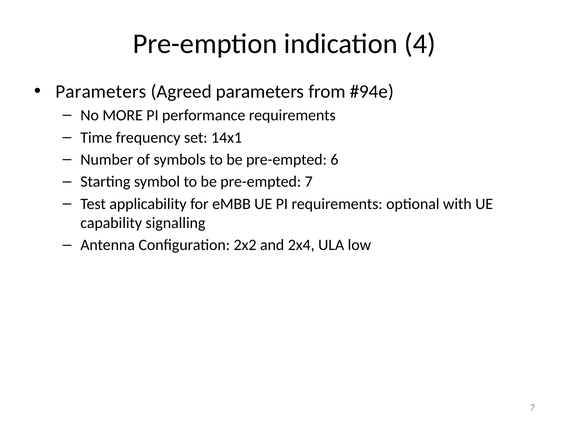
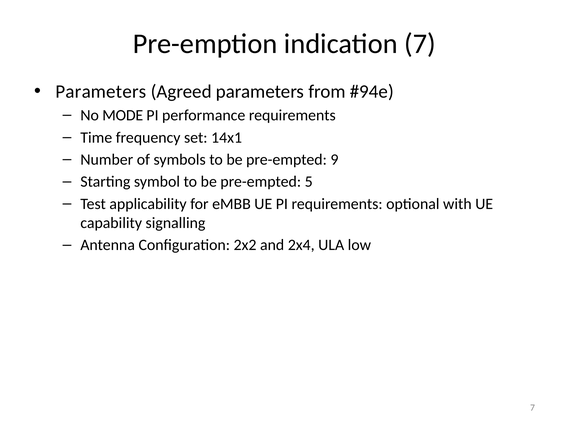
indication 4: 4 -> 7
MORE: MORE -> MODE
6: 6 -> 9
pre-empted 7: 7 -> 5
